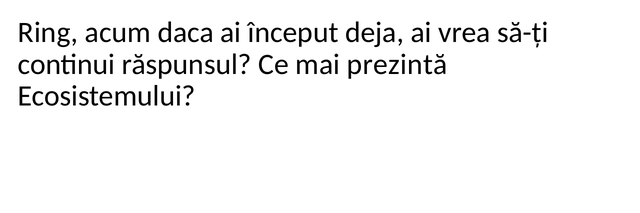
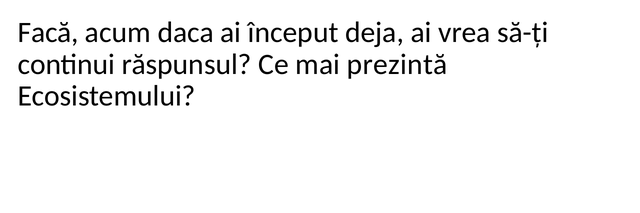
Ring: Ring -> Facă
